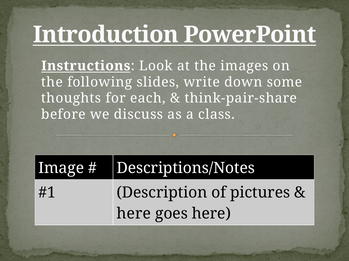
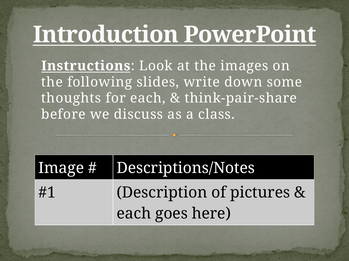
here at (134, 214): here -> each
